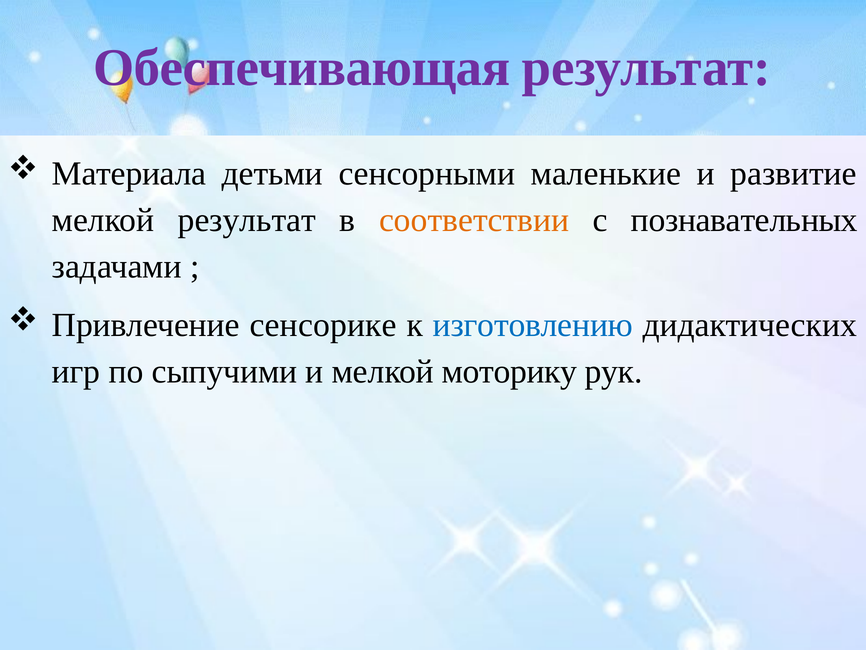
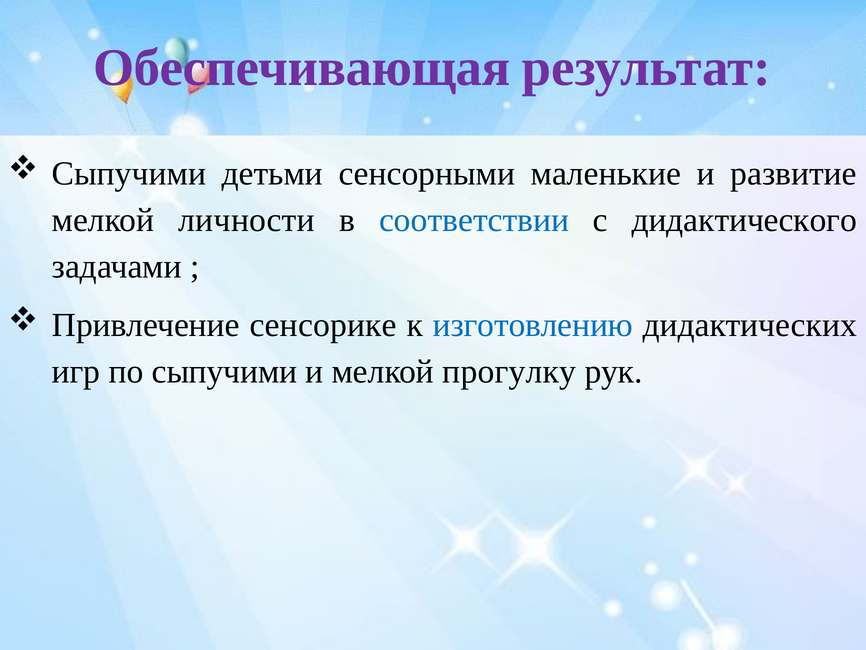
Материала at (129, 173): Материала -> Сыпучими
мелкой результат: результат -> личности
соответствии colour: orange -> blue
познавательных: познавательных -> дидактического
моторику: моторику -> прогулку
